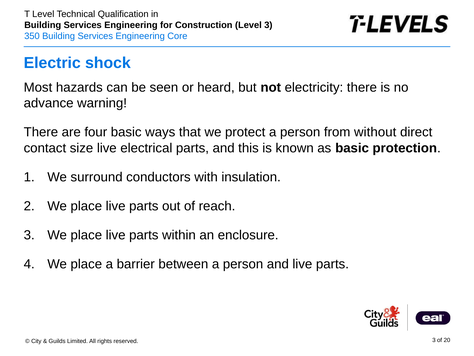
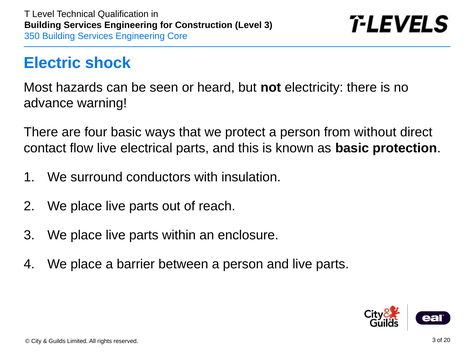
size: size -> flow
